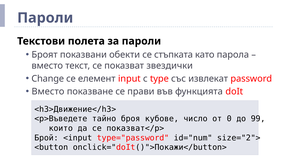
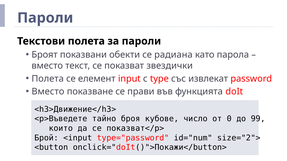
стъпката: стъпката -> радиана
Change at (48, 79): Change -> Полета
